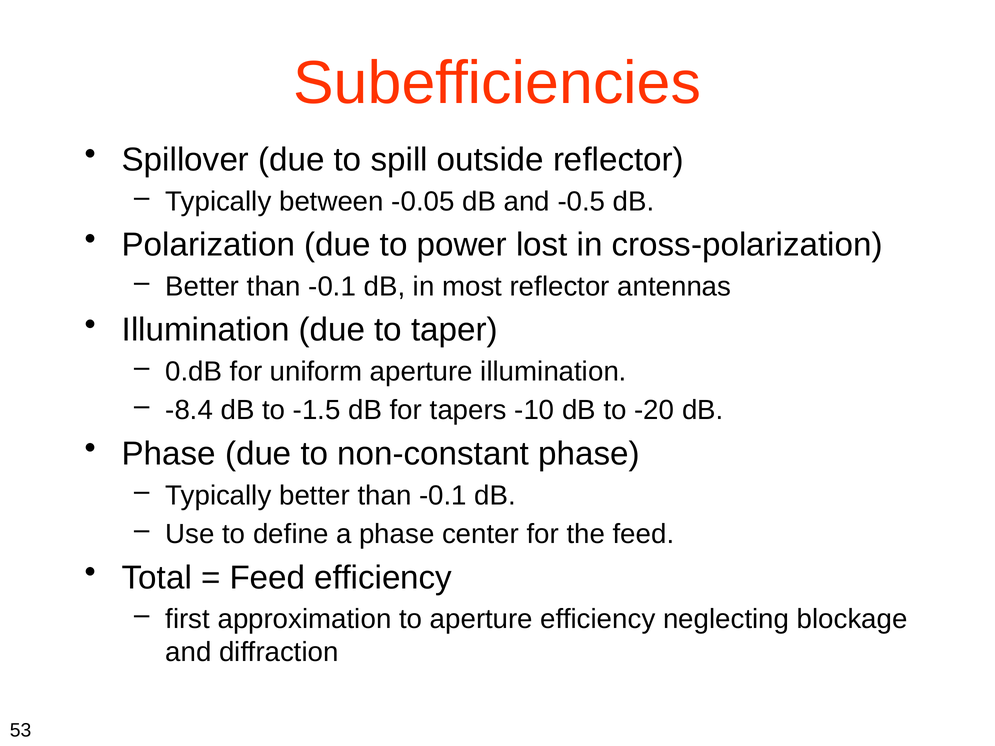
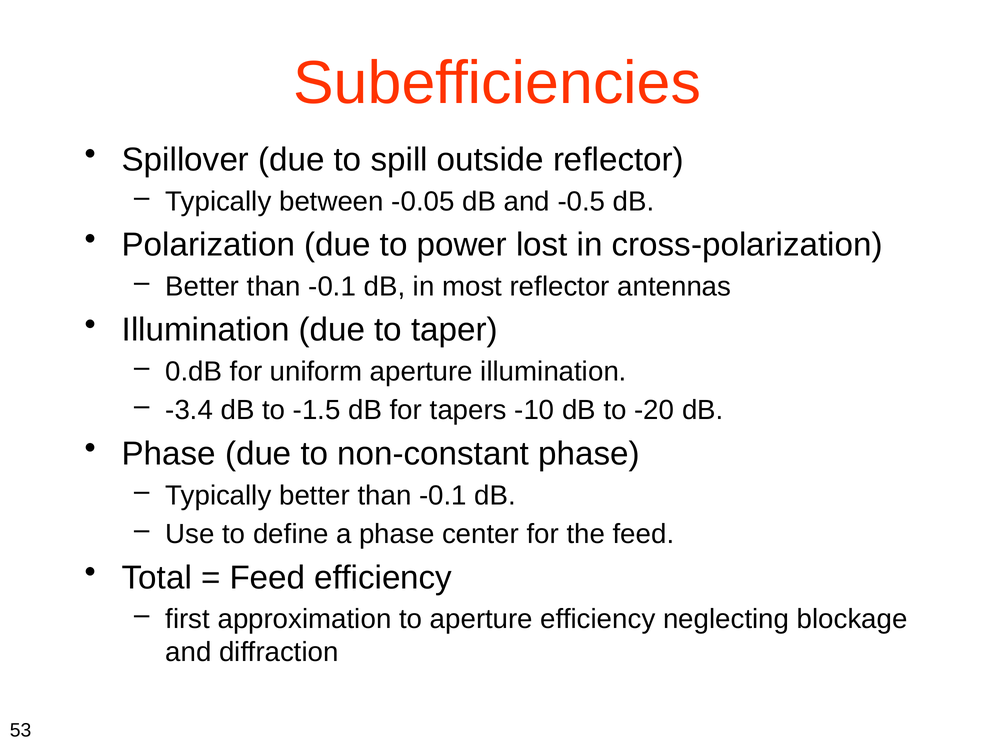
-8.4: -8.4 -> -3.4
